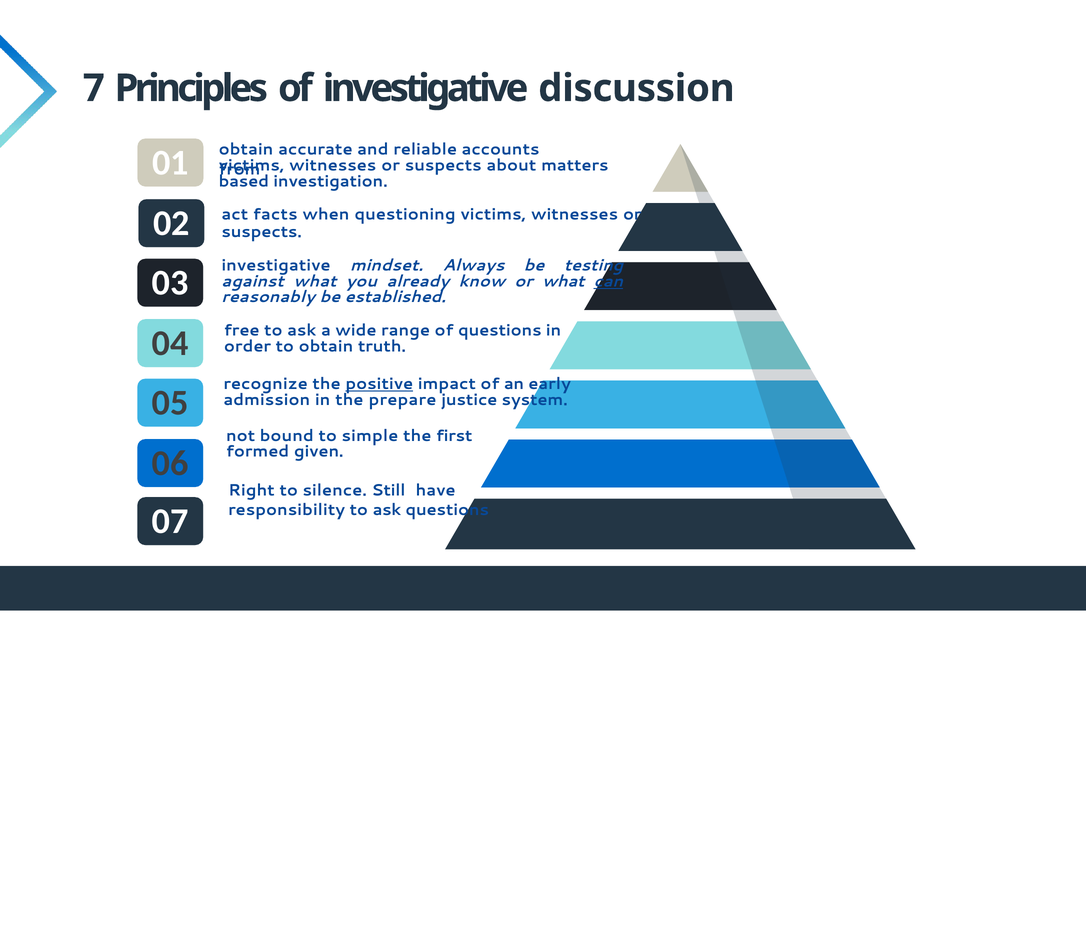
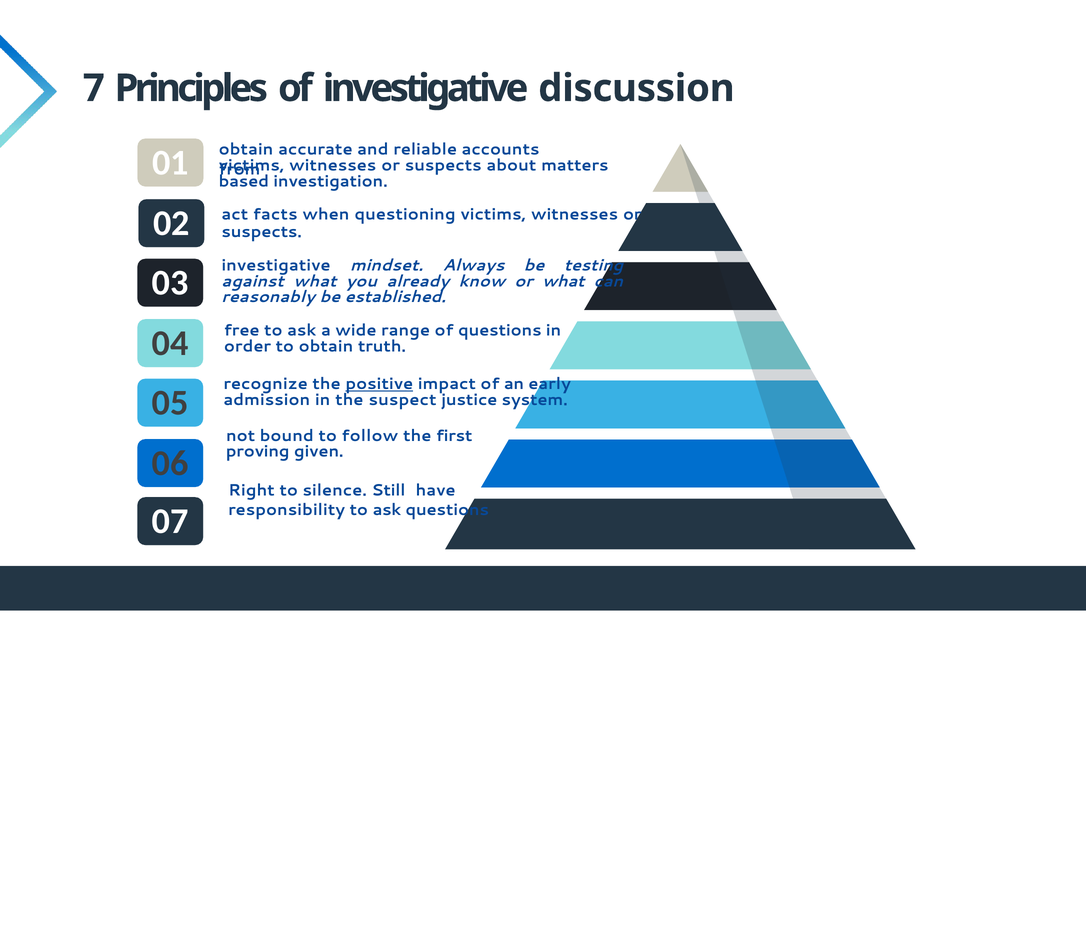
can underline: present -> none
prepare: prepare -> suspect
simple: simple -> follow
formed: formed -> proving
